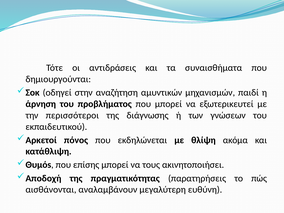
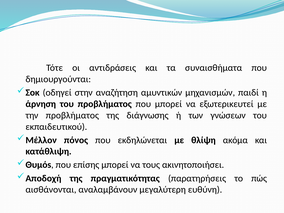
την περισσότεροι: περισσότεροι -> προβλήματος
Αρκετοί: Αρκετοί -> Μέλλον
